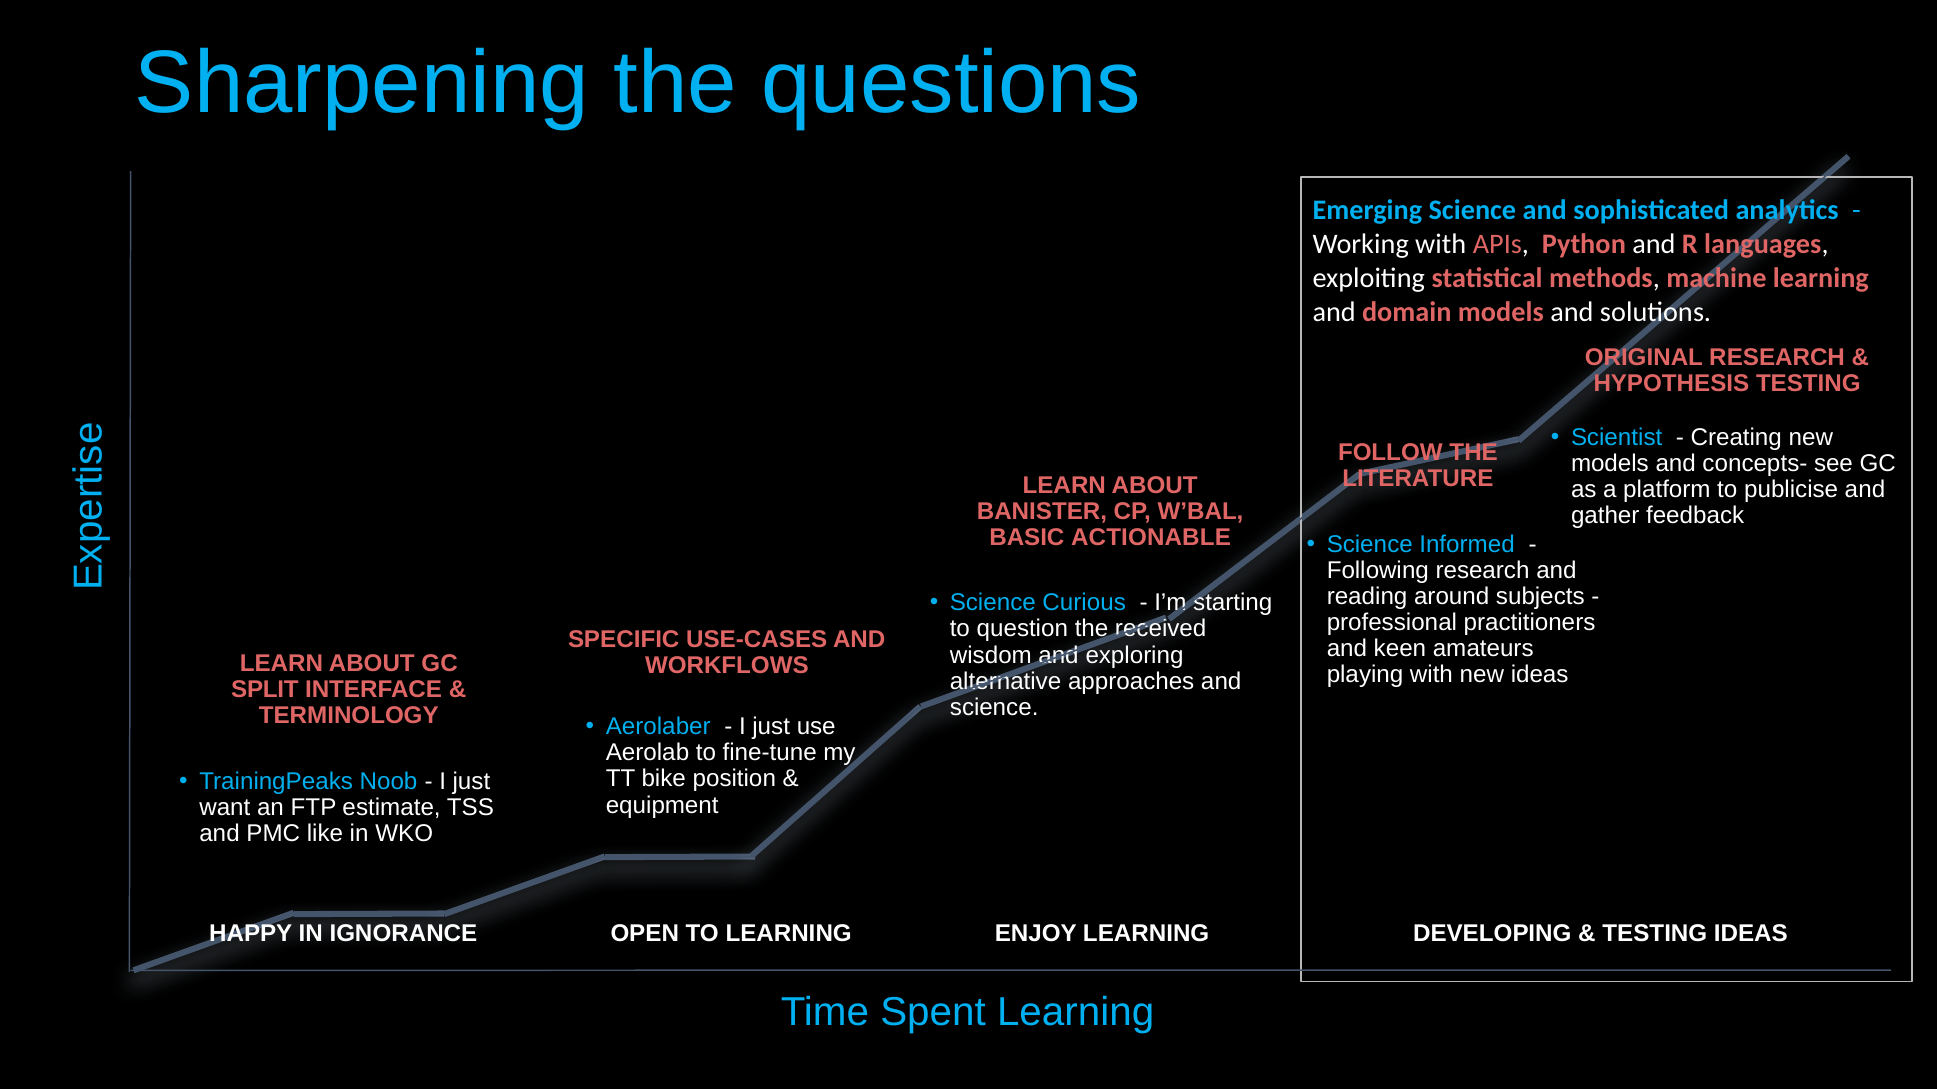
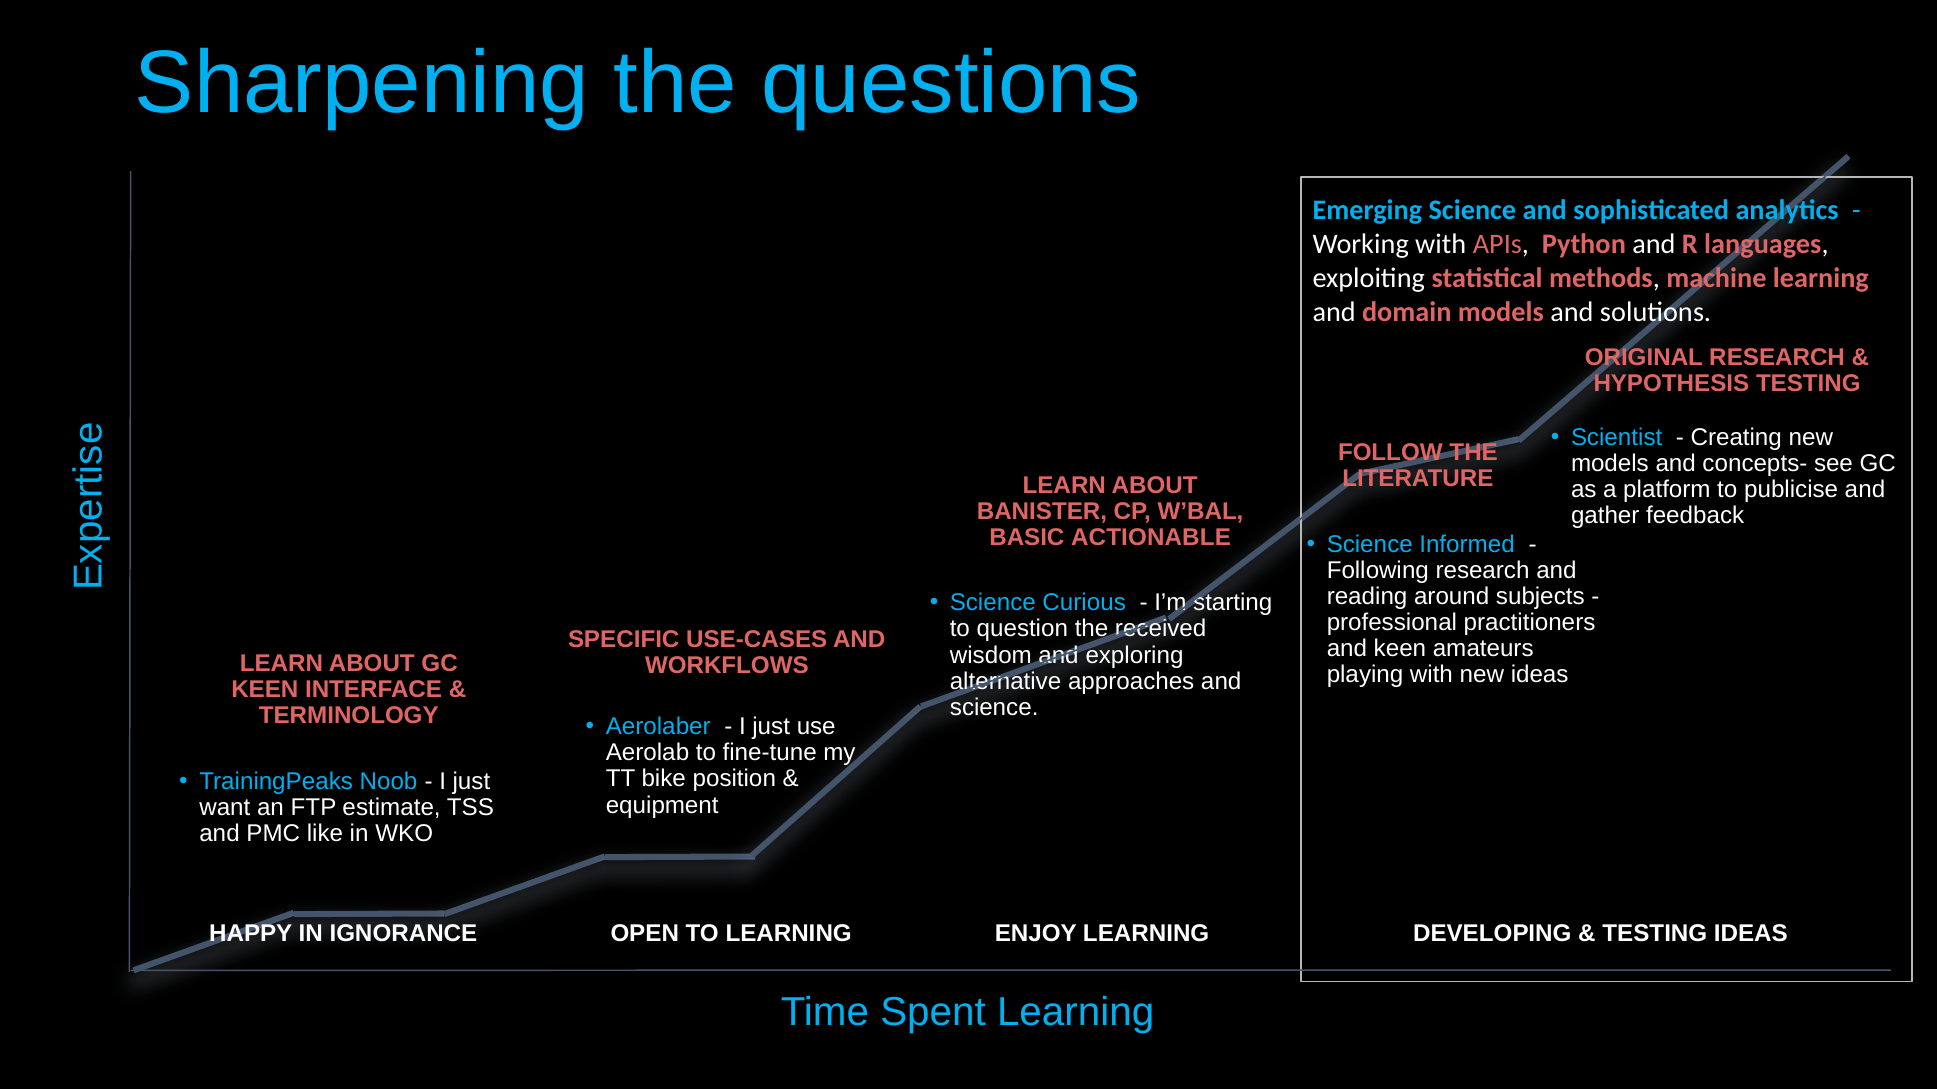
SPLIT at (265, 690): SPLIT -> KEEN
